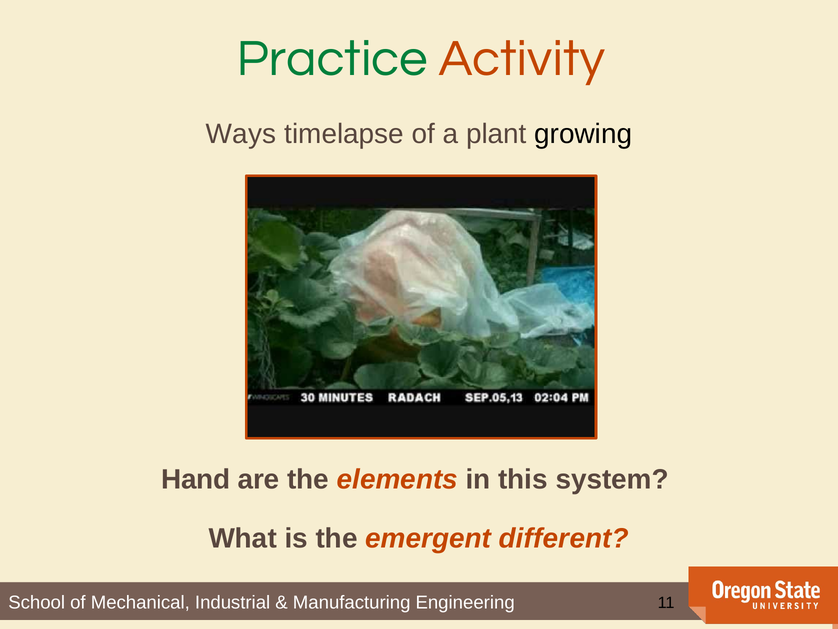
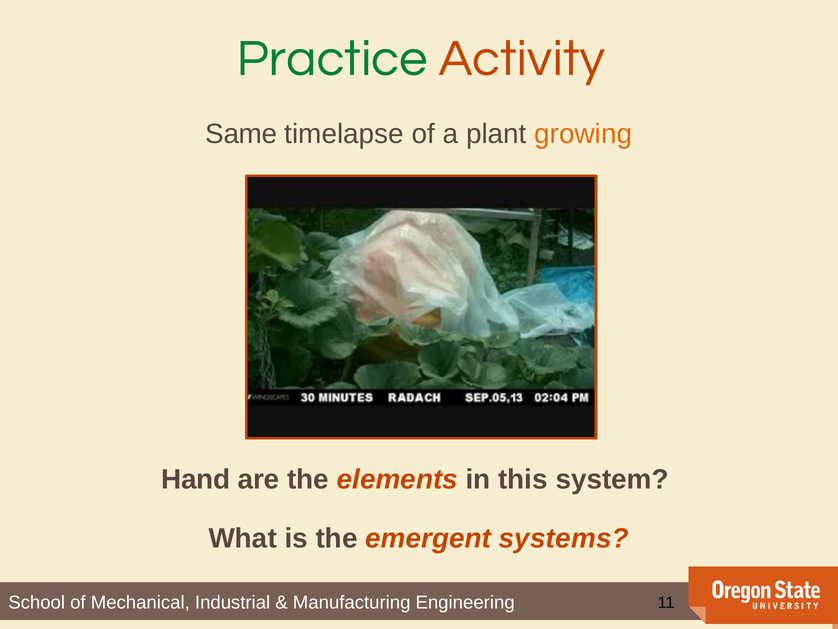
Ways: Ways -> Same
growing colour: black -> orange
different: different -> systems
